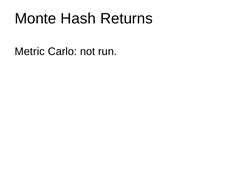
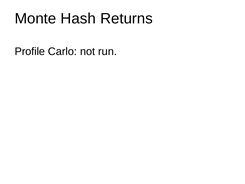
Metric: Metric -> Profile
